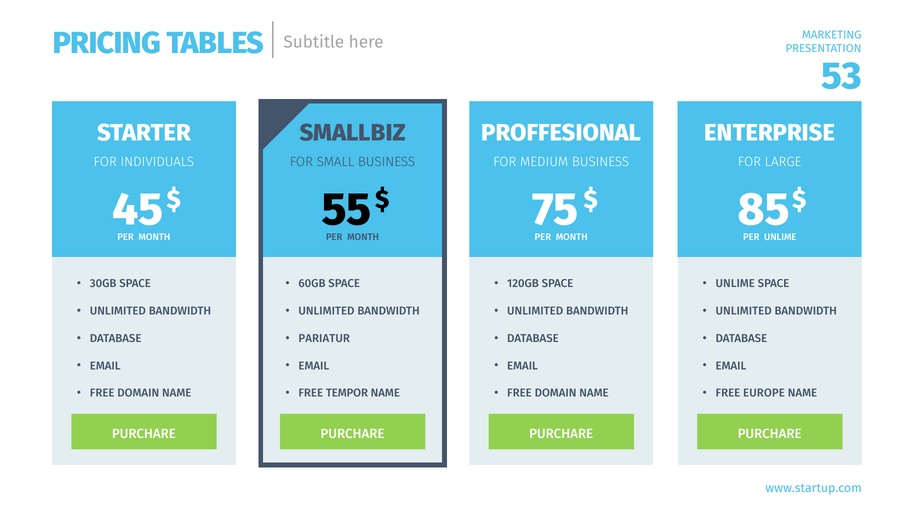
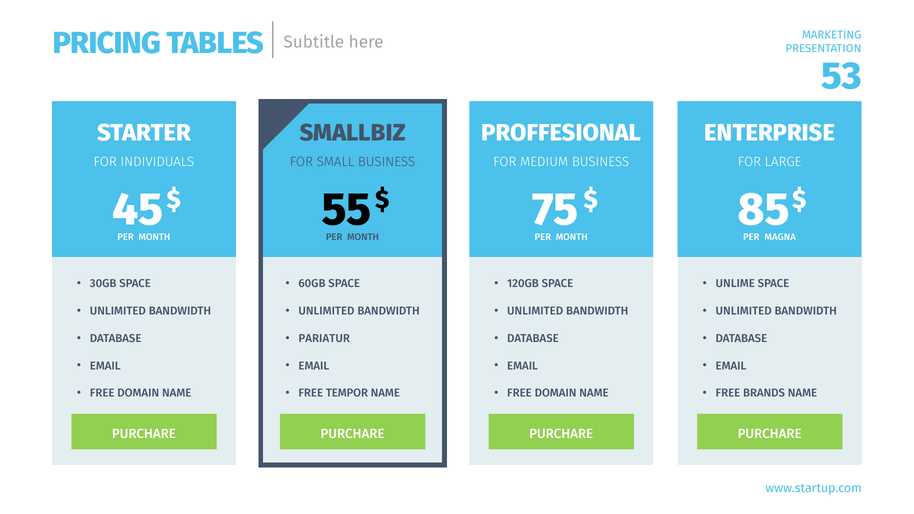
UNLIME at (780, 237): UNLIME -> MAGNA
EUROPE: EUROPE -> BRANDS
